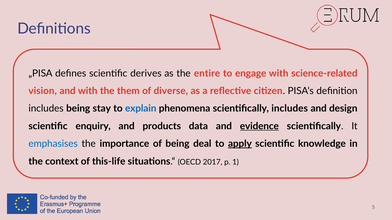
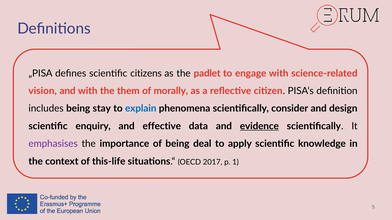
derives: derives -> citizens
entire: entire -> padlet
diverse: diverse -> morally
scientifically includes: includes -> consider
products: products -> effective
emphasises colour: blue -> purple
apply underline: present -> none
